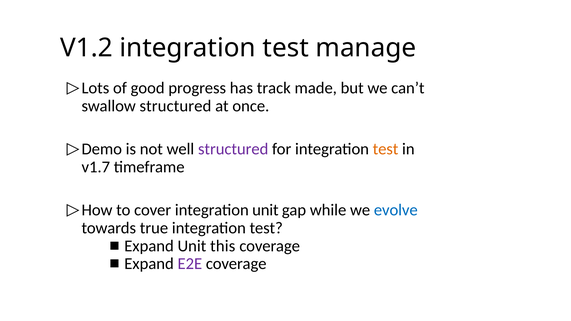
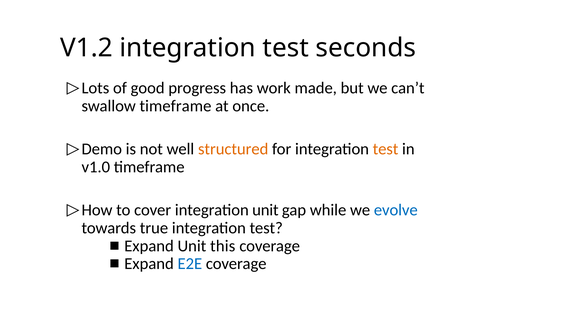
manage: manage -> seconds
track: track -> work
swallow structured: structured -> timeframe
structured at (233, 149) colour: purple -> orange
v1.7: v1.7 -> v1.0
E2E colour: purple -> blue
